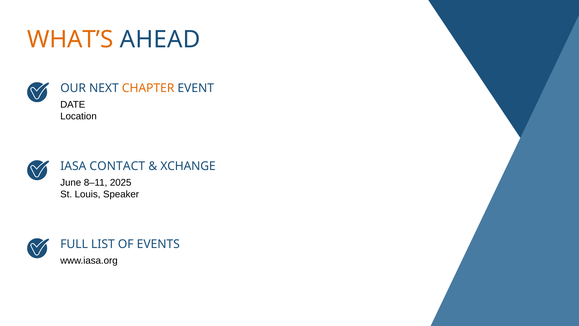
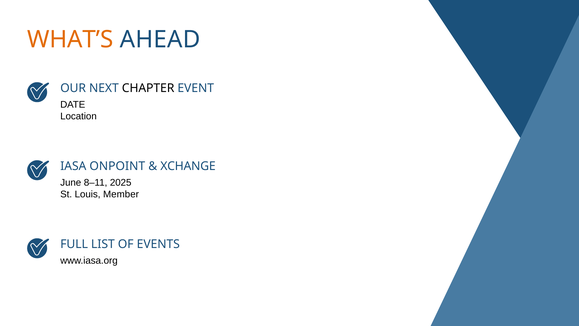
CHAPTER colour: orange -> black
CONTACT: CONTACT -> ONPOINT
Speaker: Speaker -> Member
